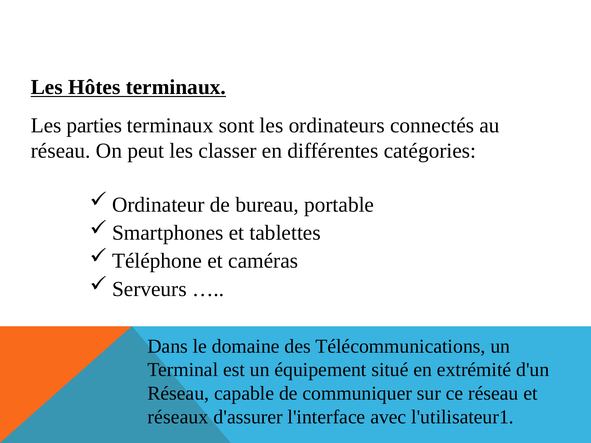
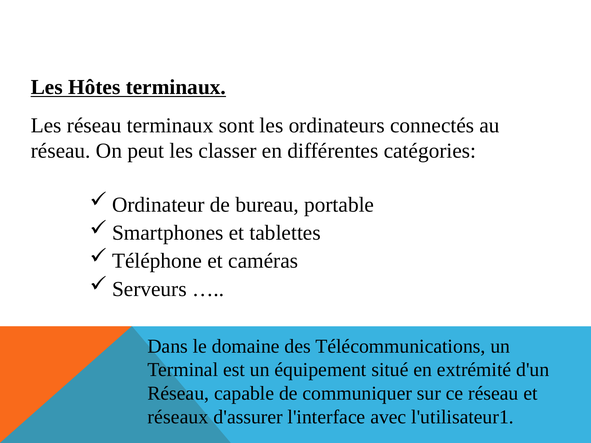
Les parties: parties -> réseau
